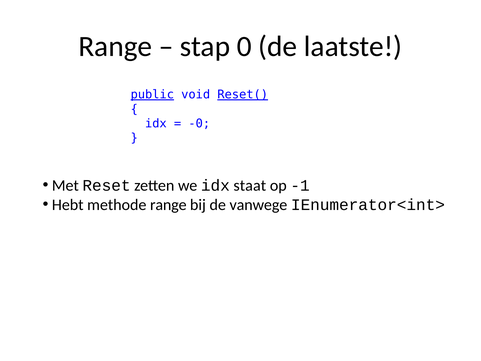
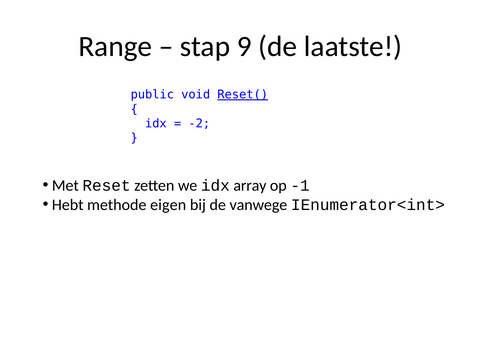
0: 0 -> 9
public underline: present -> none
-0: -0 -> -2
staat: staat -> array
methode range: range -> eigen
